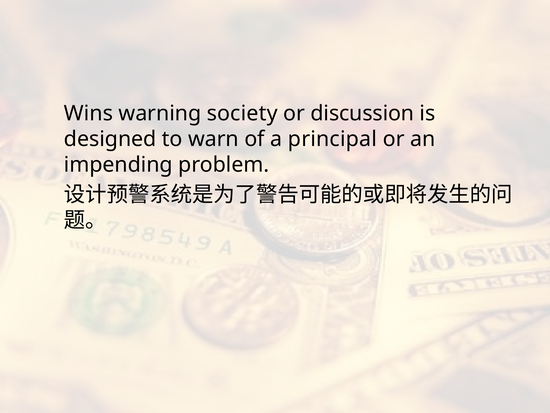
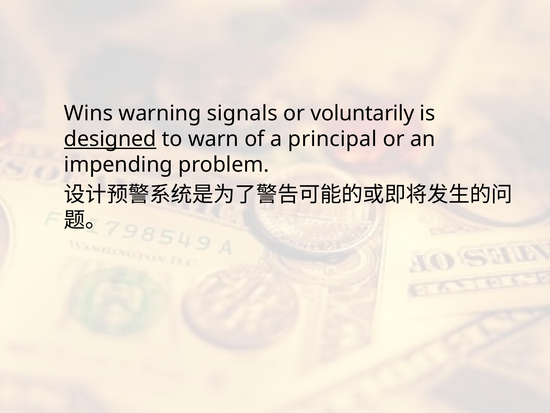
society: society -> signals
discussion: discussion -> voluntarily
designed underline: none -> present
